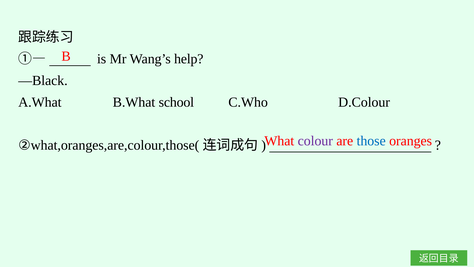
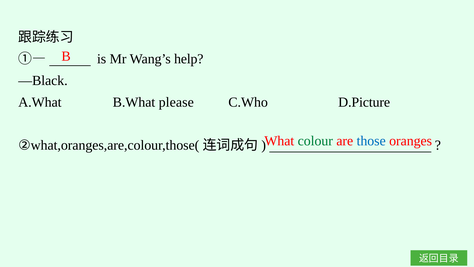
school: school -> please
D.Colour: D.Colour -> D.Picture
colour colour: purple -> green
